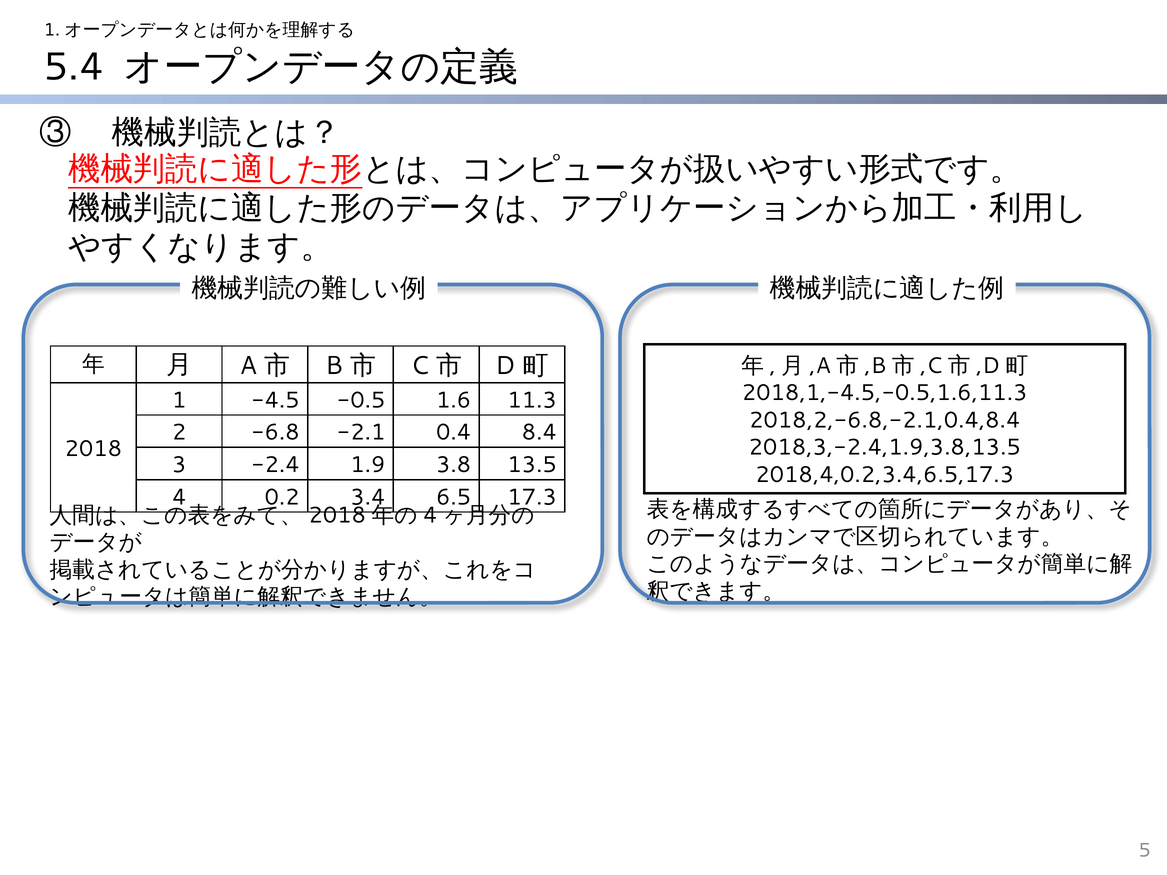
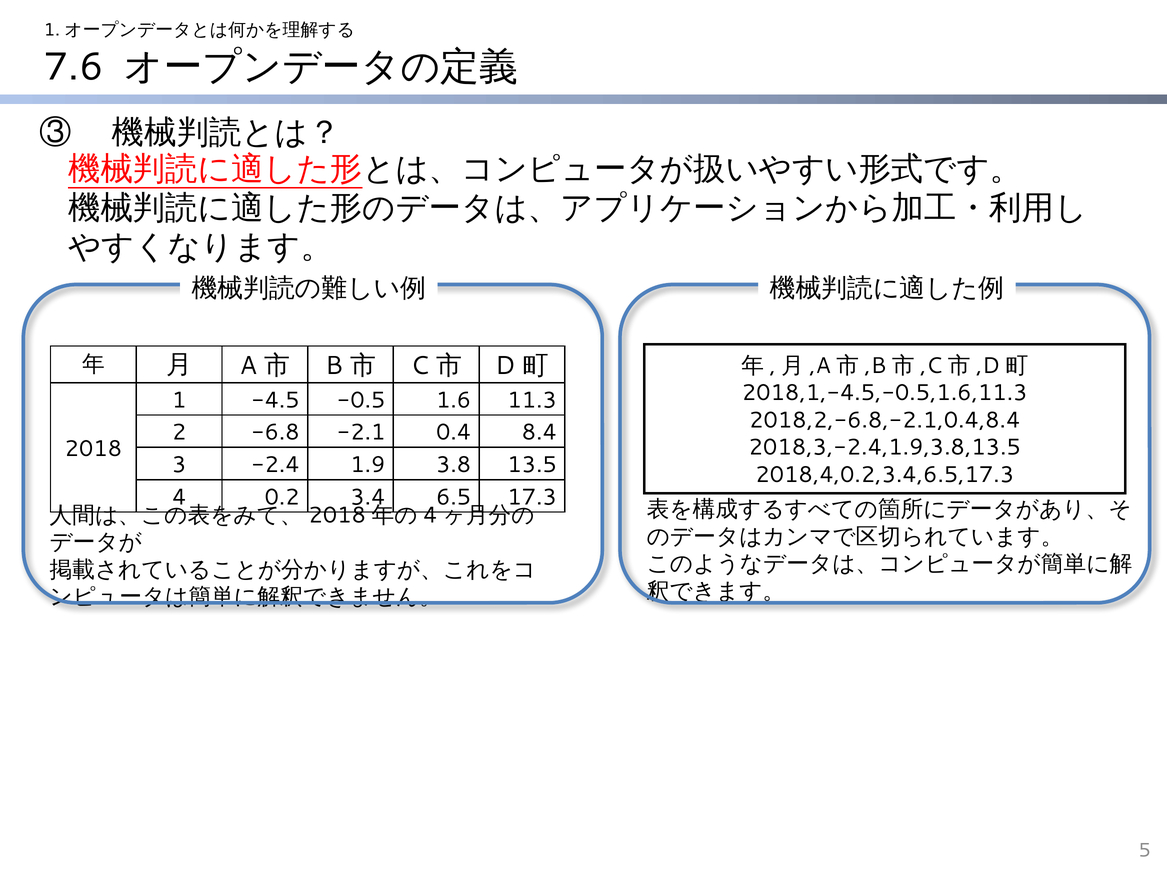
5.4: 5.4 -> 7.6
